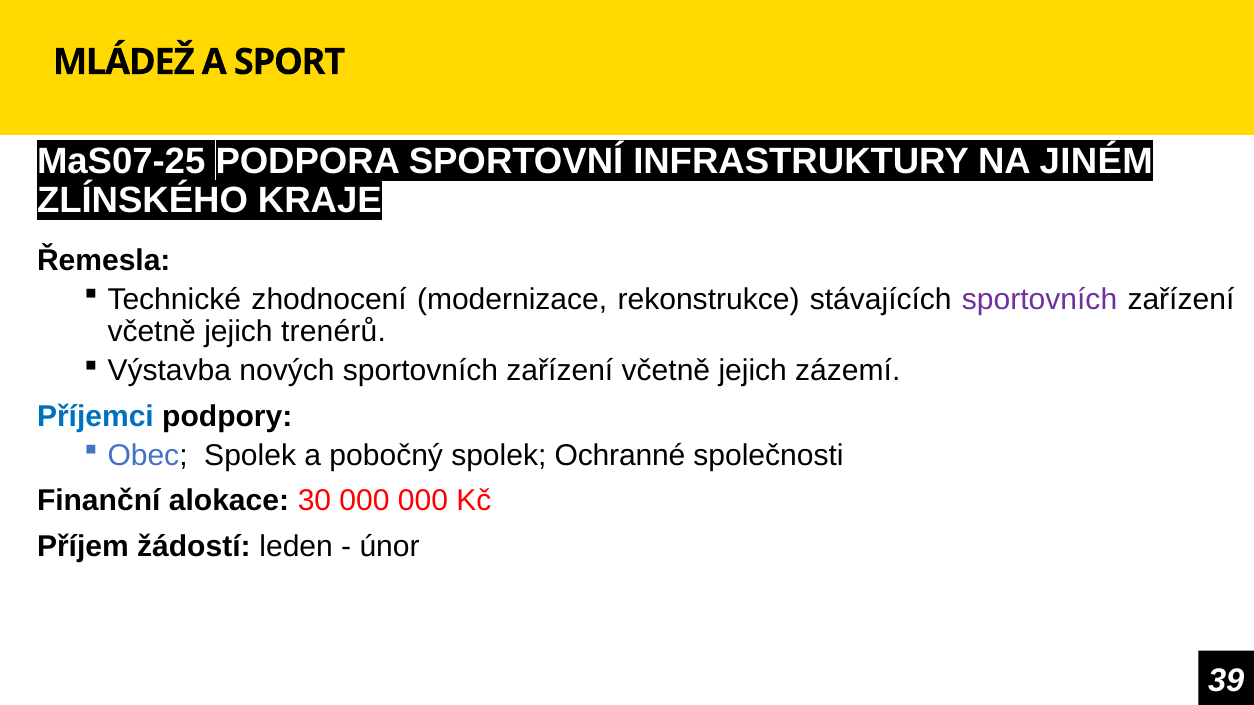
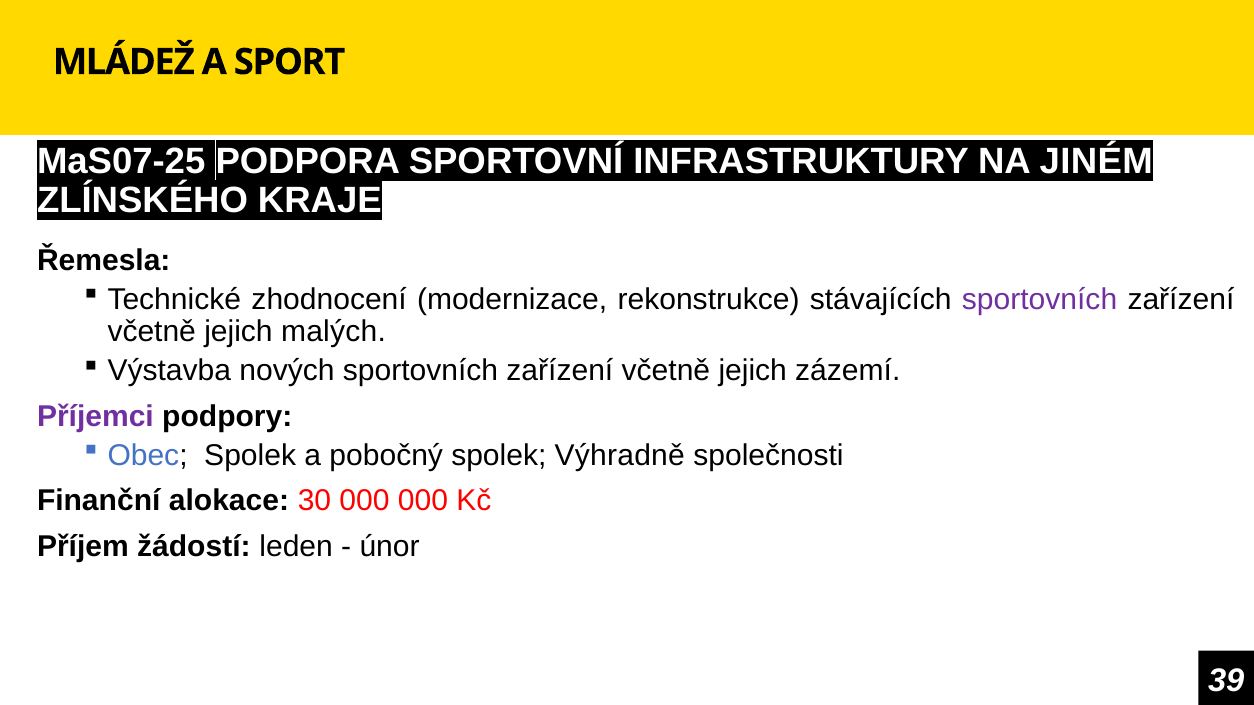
trenérů: trenérů -> malých
Příjemci colour: blue -> purple
Ochranné: Ochranné -> Výhradně
